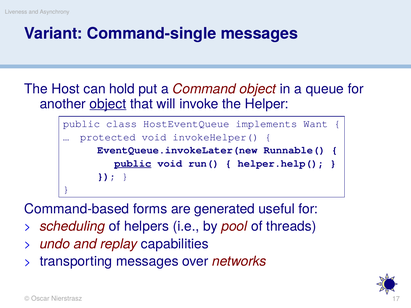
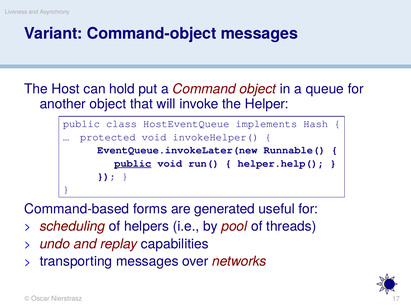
Command-single: Command-single -> Command-object
object at (108, 104) underline: present -> none
Want: Want -> Hash
